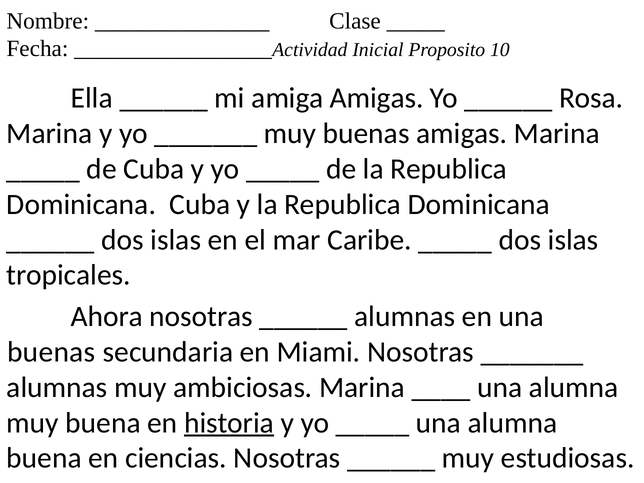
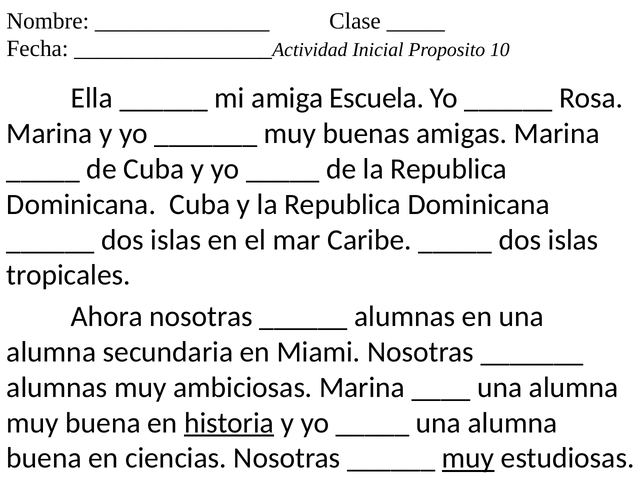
amiga Amigas: Amigas -> Escuela
buenas at (51, 352): buenas -> alumna
muy at (468, 458) underline: none -> present
